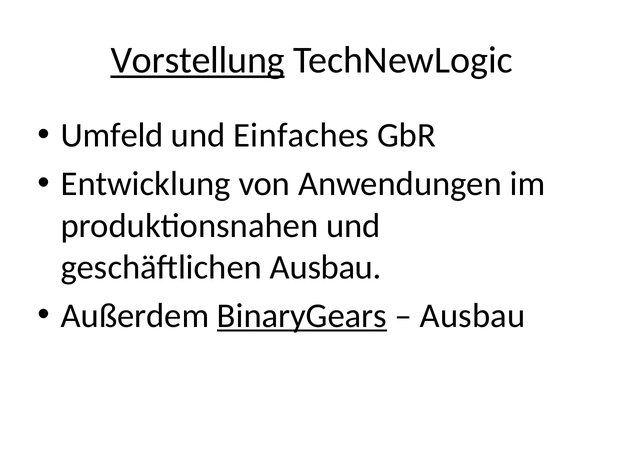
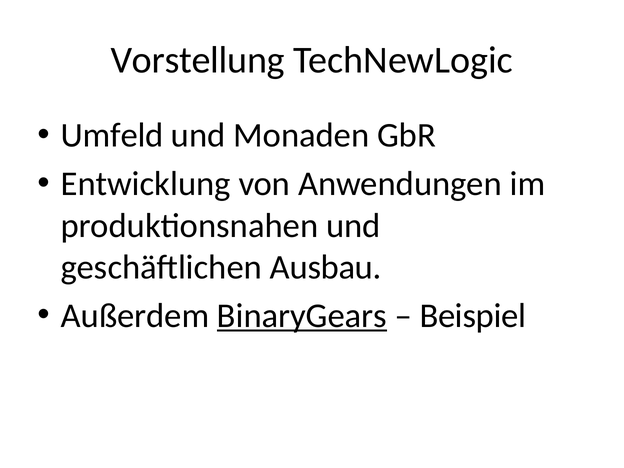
Vorstellung underline: present -> none
Einfaches: Einfaches -> Monaden
Ausbau at (473, 316): Ausbau -> Beispiel
